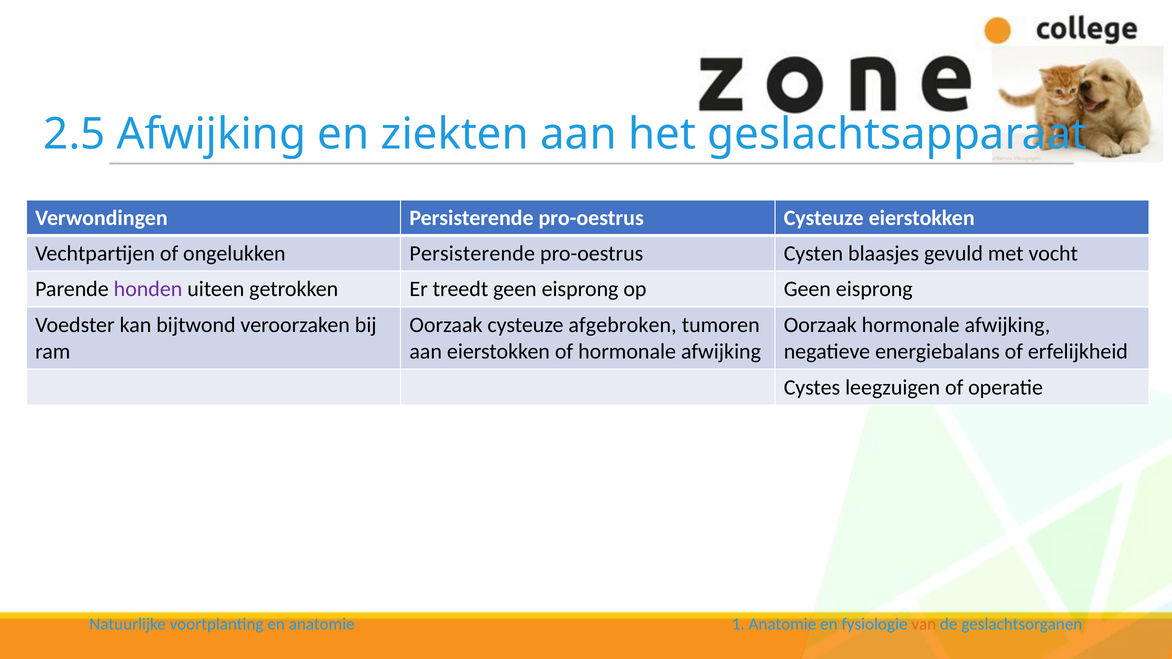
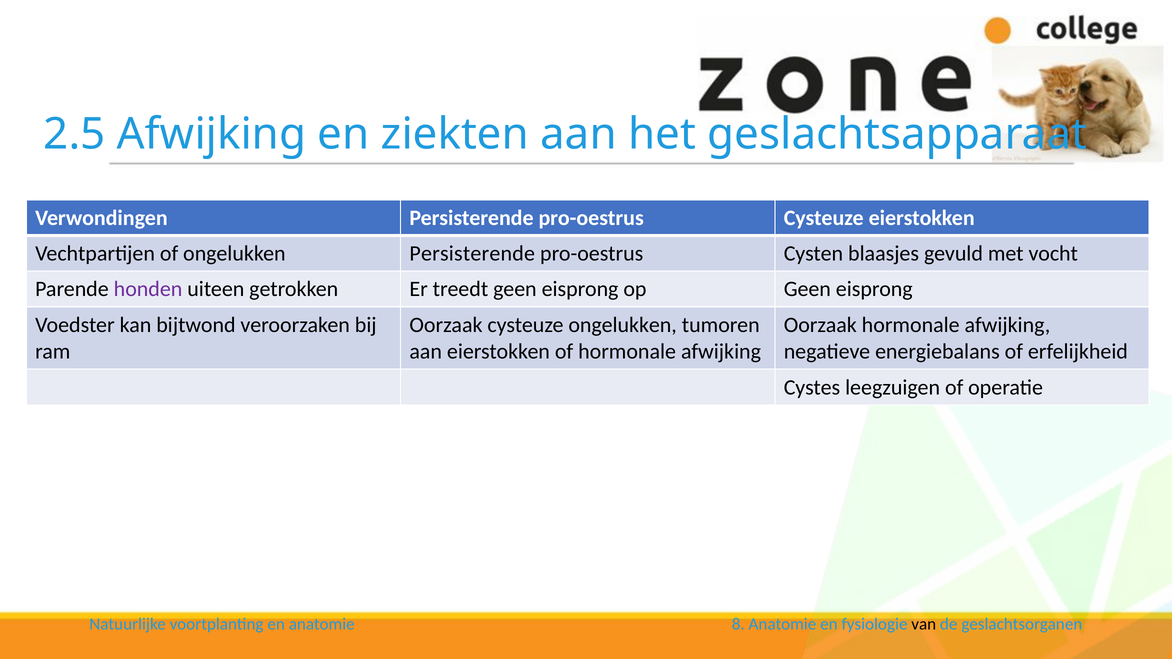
cysteuze afgebroken: afgebroken -> ongelukken
1: 1 -> 8
van colour: orange -> black
